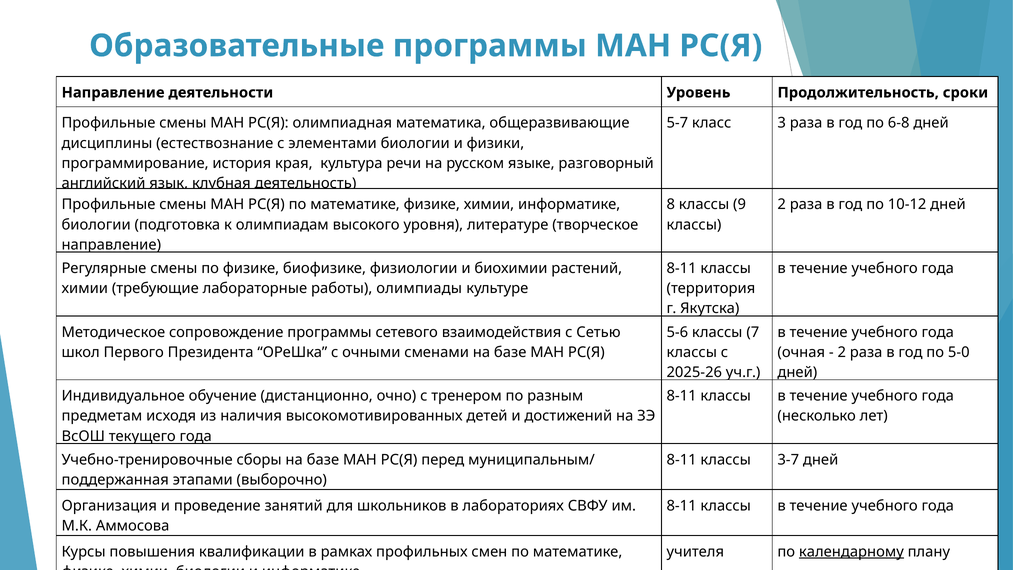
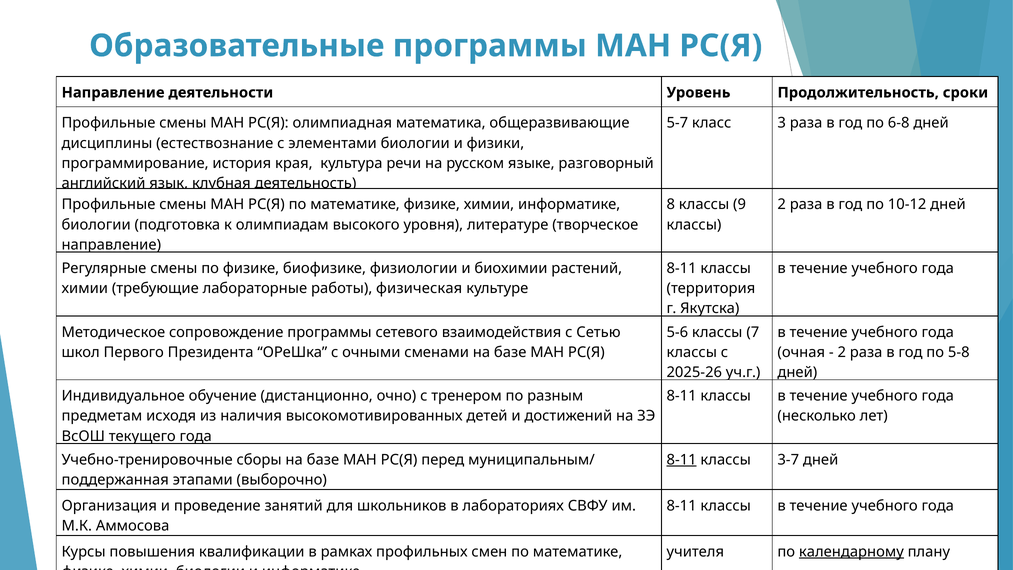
олимпиады: олимпиады -> физическая
5-0: 5-0 -> 5-8
8-11 at (682, 460) underline: none -> present
